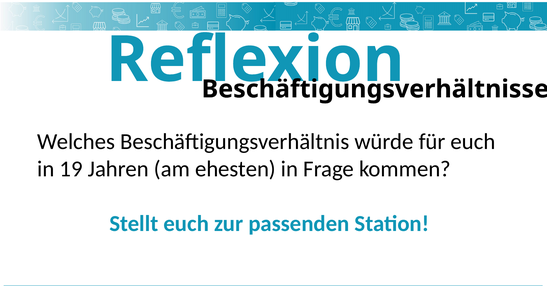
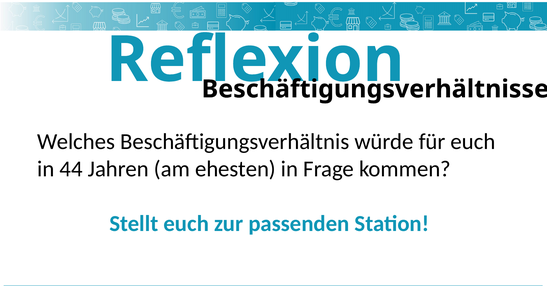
19: 19 -> 44
